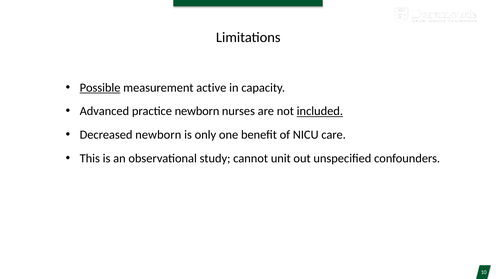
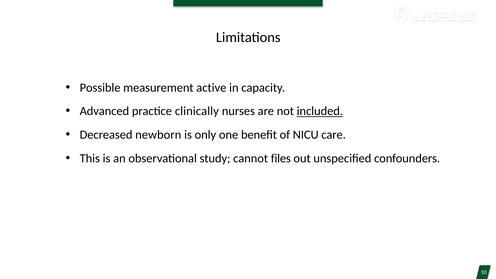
Possible underline: present -> none
practice newborn: newborn -> clinically
unit: unit -> files
